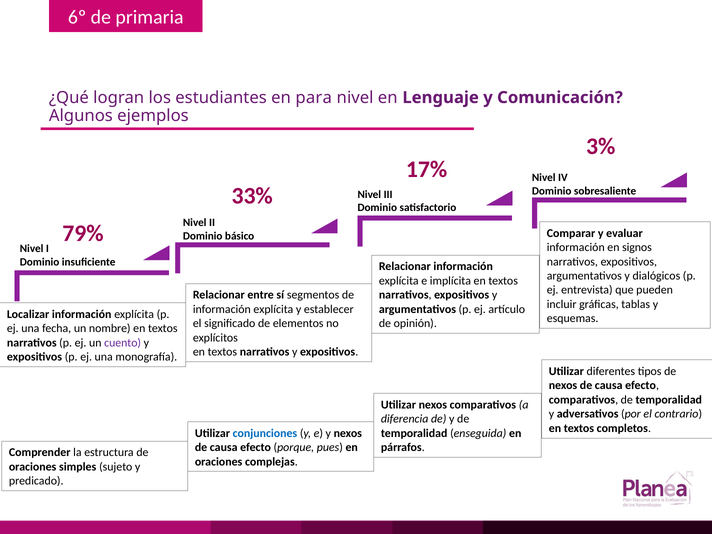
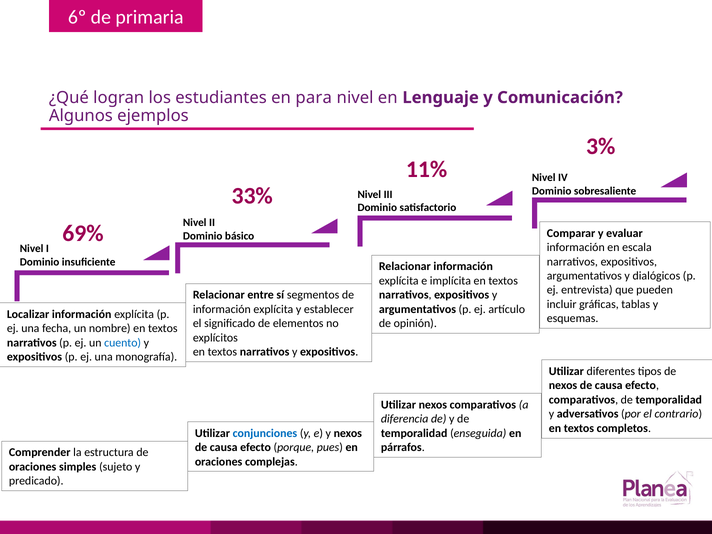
17%: 17% -> 11%
79%: 79% -> 69%
signos: signos -> escala
cuento colour: purple -> blue
